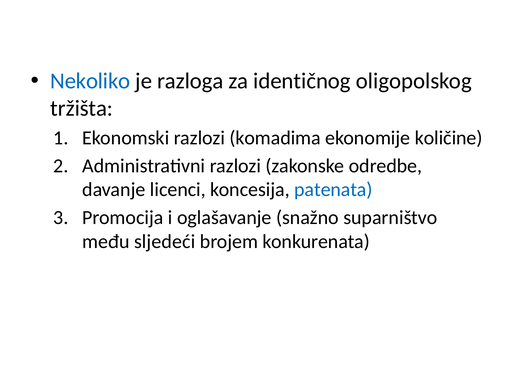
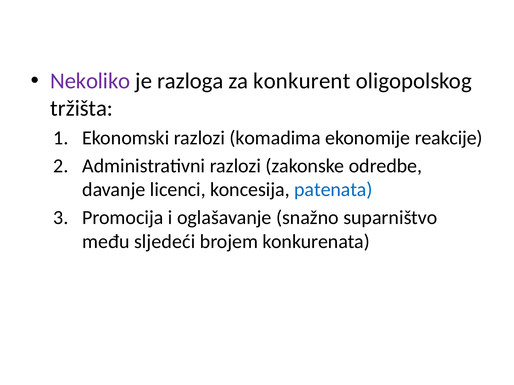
Nekoliko colour: blue -> purple
identičnog: identičnog -> konkurent
količine: količine -> reakcije
